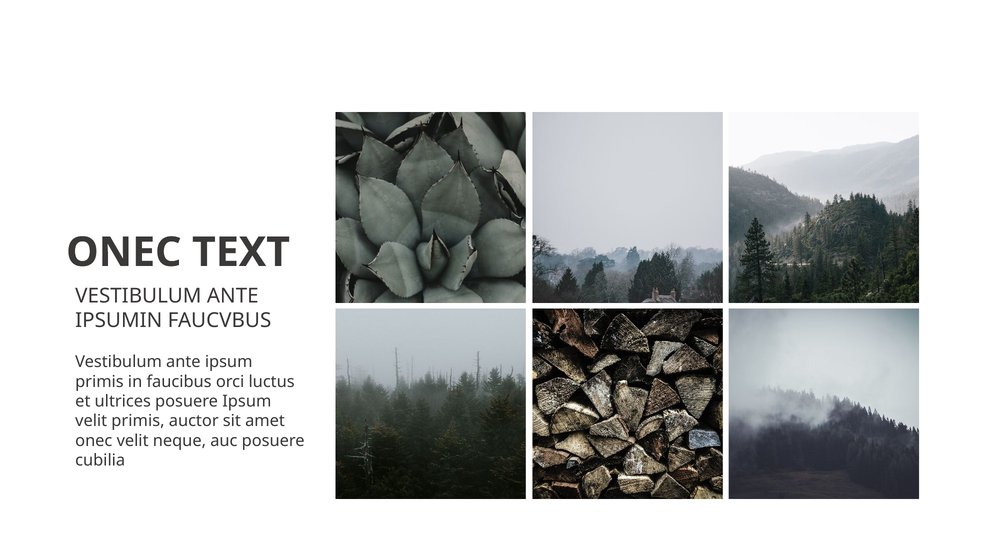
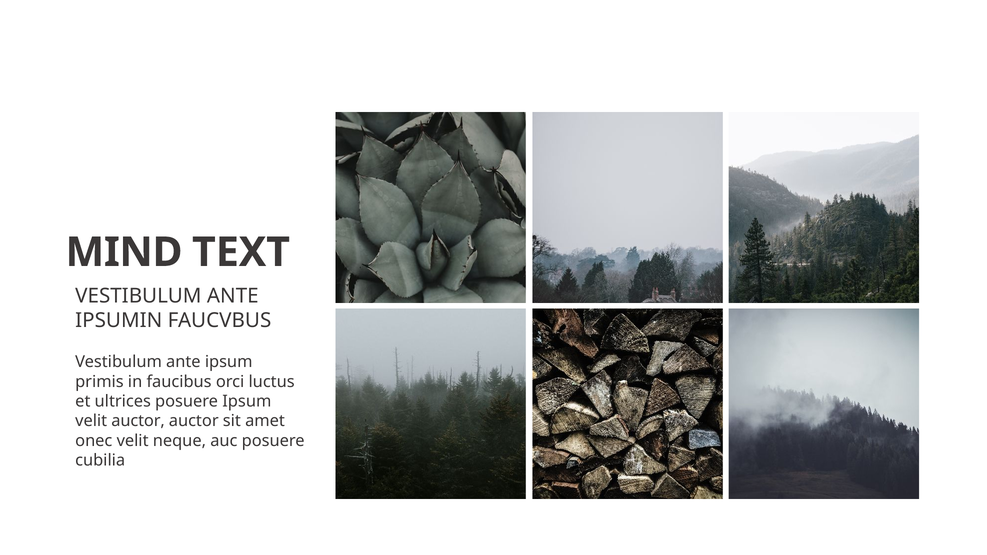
ONEC at (124, 252): ONEC -> MIND
velit primis: primis -> auctor
